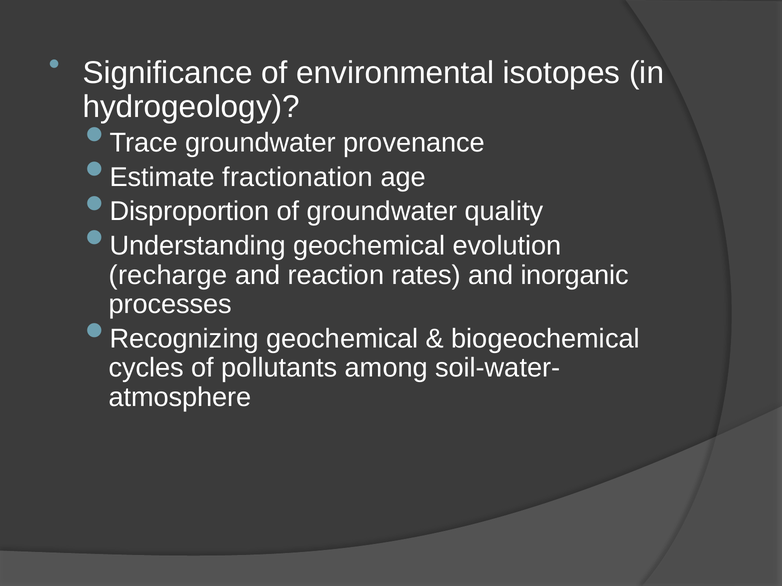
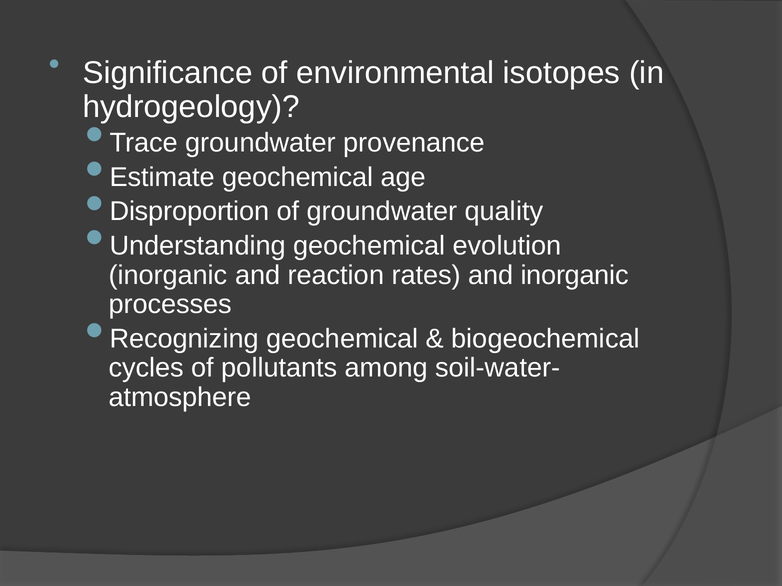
Estimate fractionation: fractionation -> geochemical
recharge at (168, 275): recharge -> inorganic
